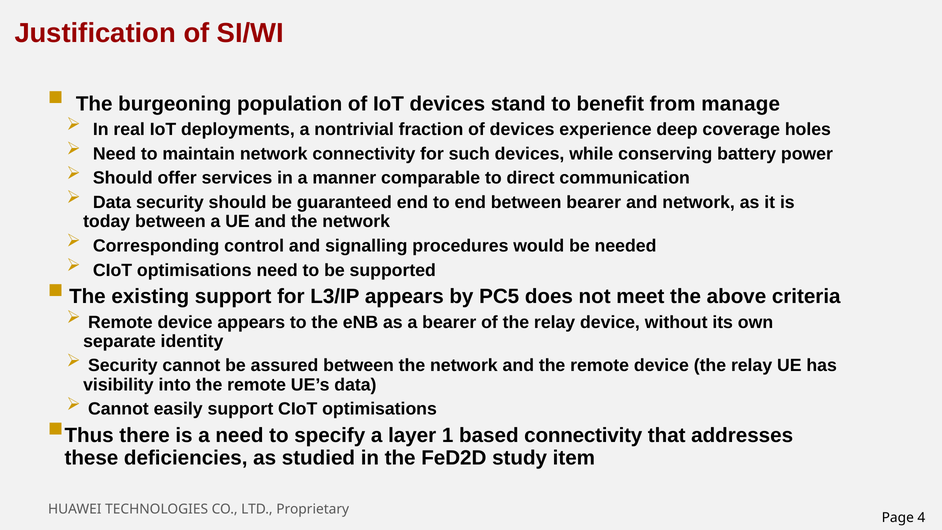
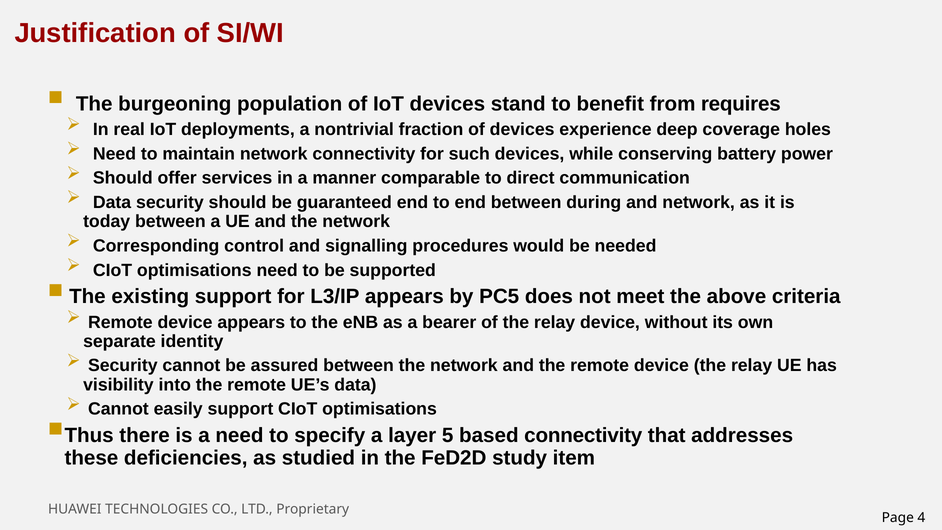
manage: manage -> requires
between bearer: bearer -> during
1: 1 -> 5
